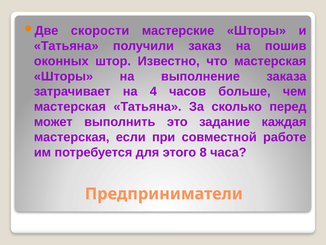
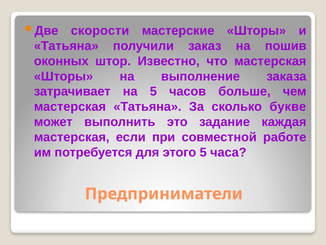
на 4: 4 -> 5
перед: перед -> букве
этого 8: 8 -> 5
